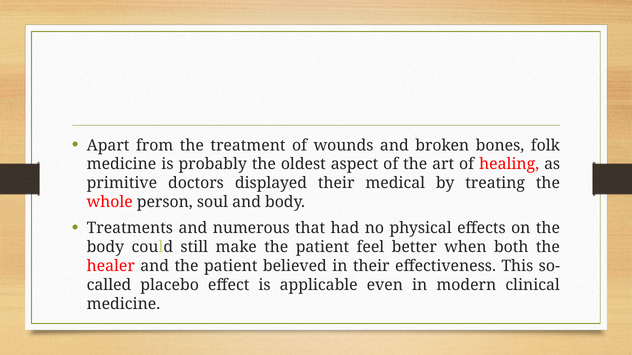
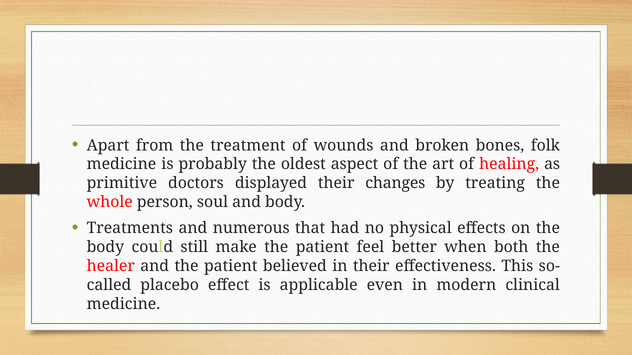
medical: medical -> changes
